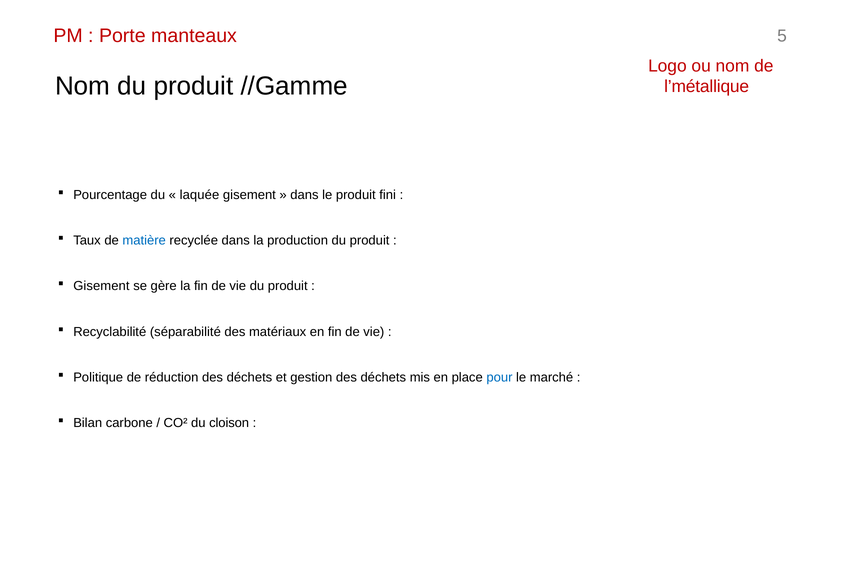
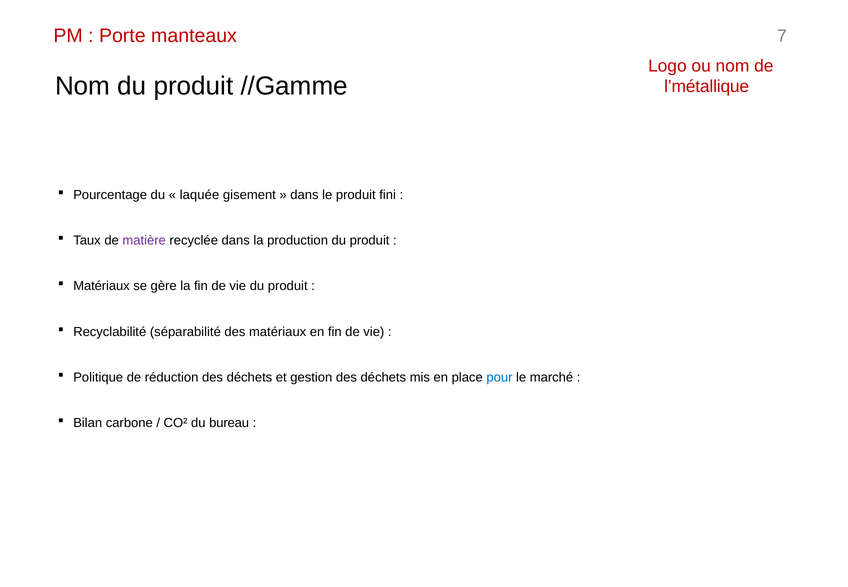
5: 5 -> 7
matière colour: blue -> purple
Gisement at (101, 286): Gisement -> Matériaux
cloison: cloison -> bureau
